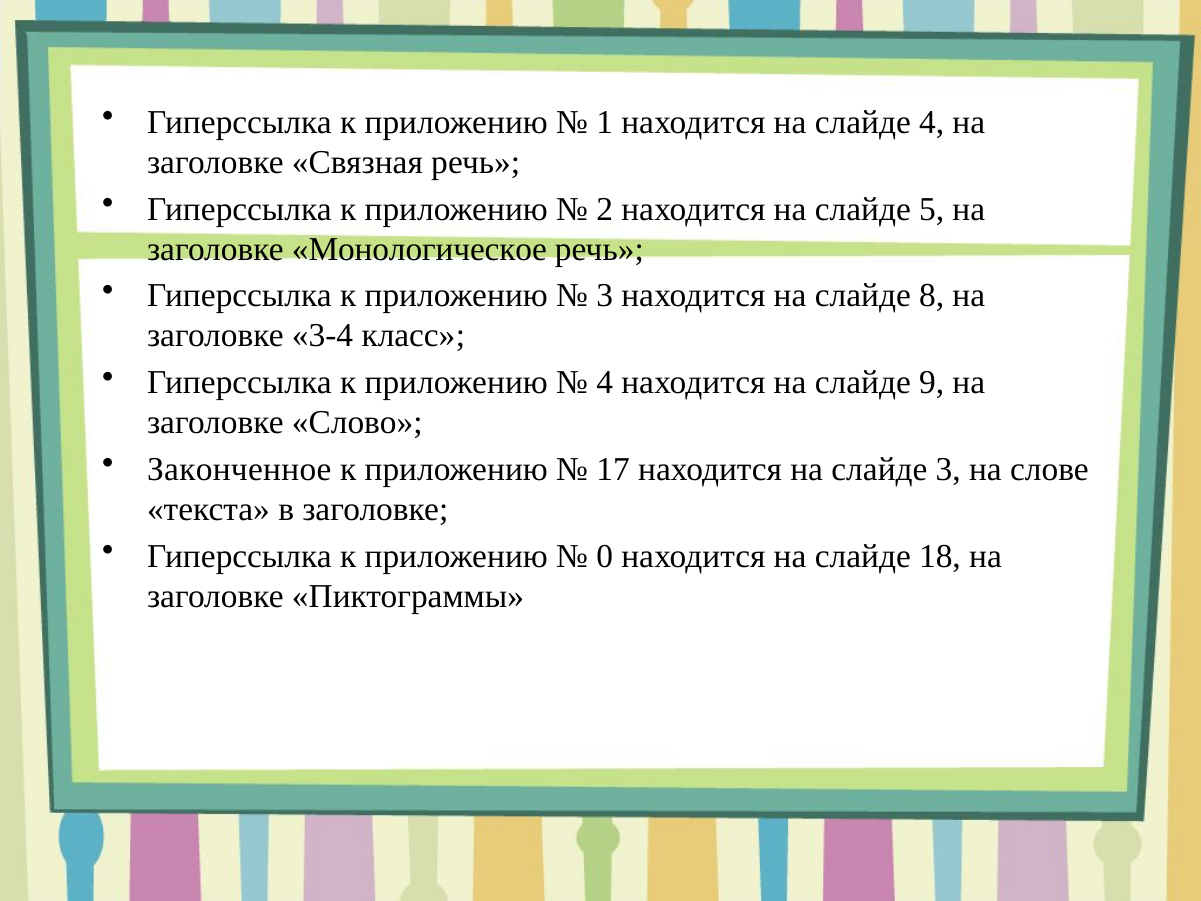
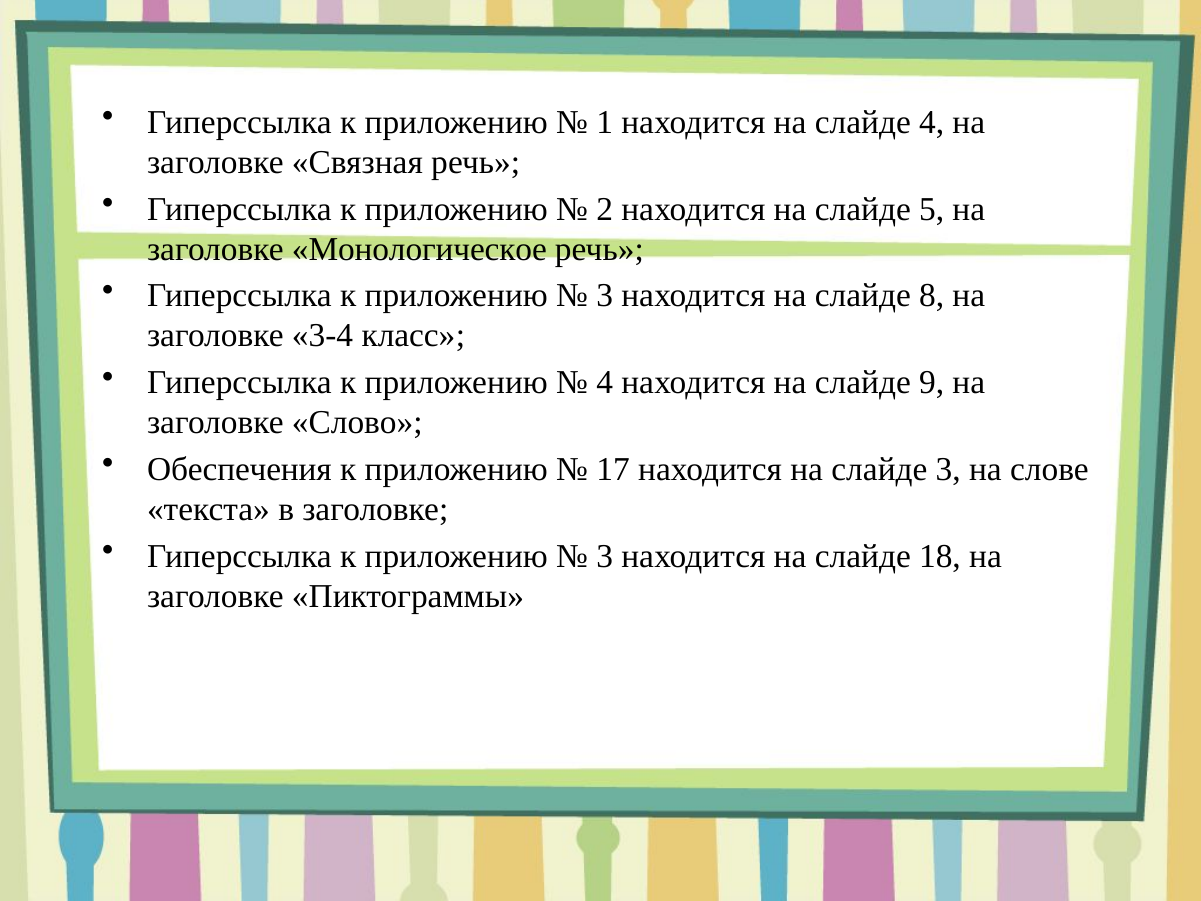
Законченное: Законченное -> Обеспечения
0 at (605, 556): 0 -> 3
